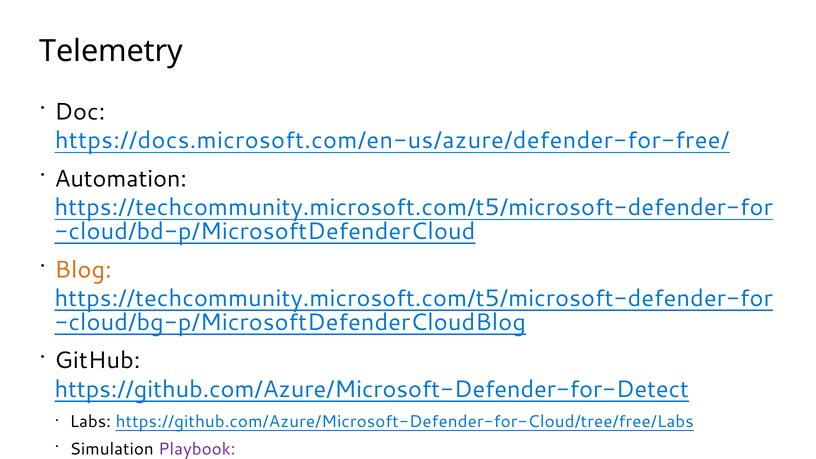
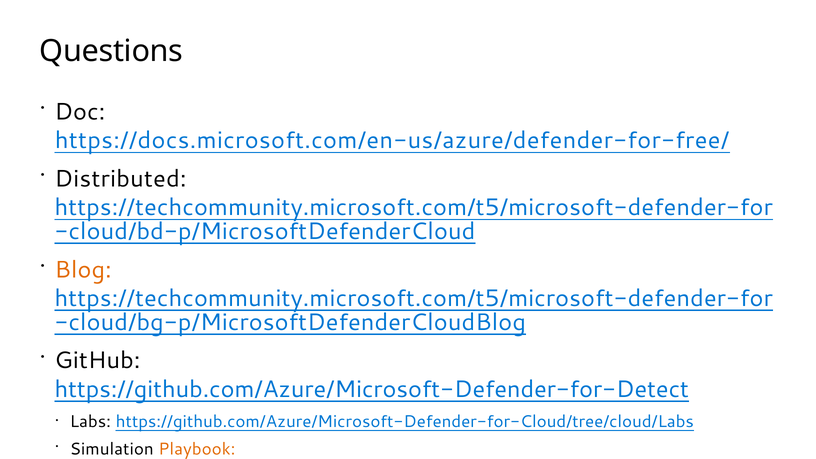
Telemetry: Telemetry -> Questions
Automation: Automation -> Distributed
https://github.com/Azure/Microsoft-Defender-for-Cloud/tree/free/Labs: https://github.com/Azure/Microsoft-Defender-for-Cloud/tree/free/Labs -> https://github.com/Azure/Microsoft-Defender-for-Cloud/tree/cloud/Labs
Playbook colour: purple -> orange
